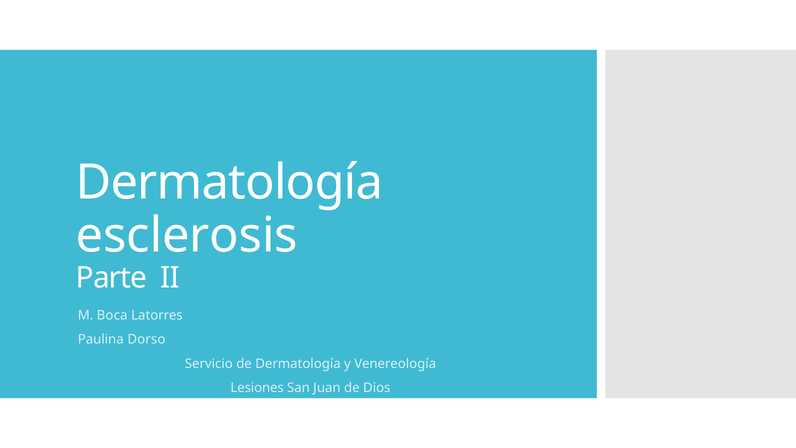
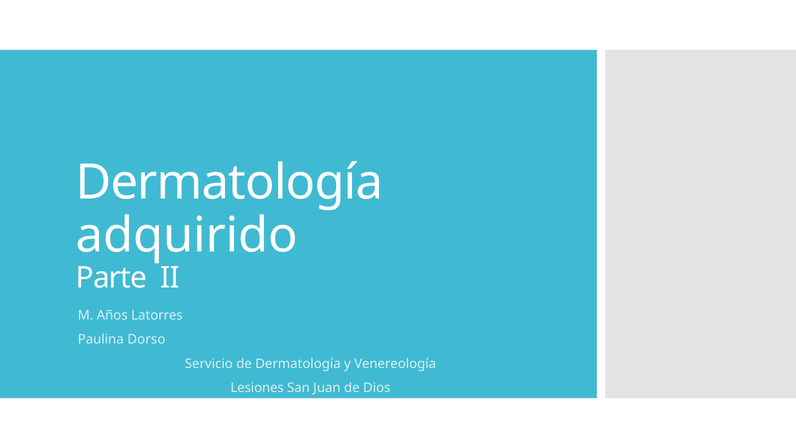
esclerosis: esclerosis -> adquirido
Boca: Boca -> Años
